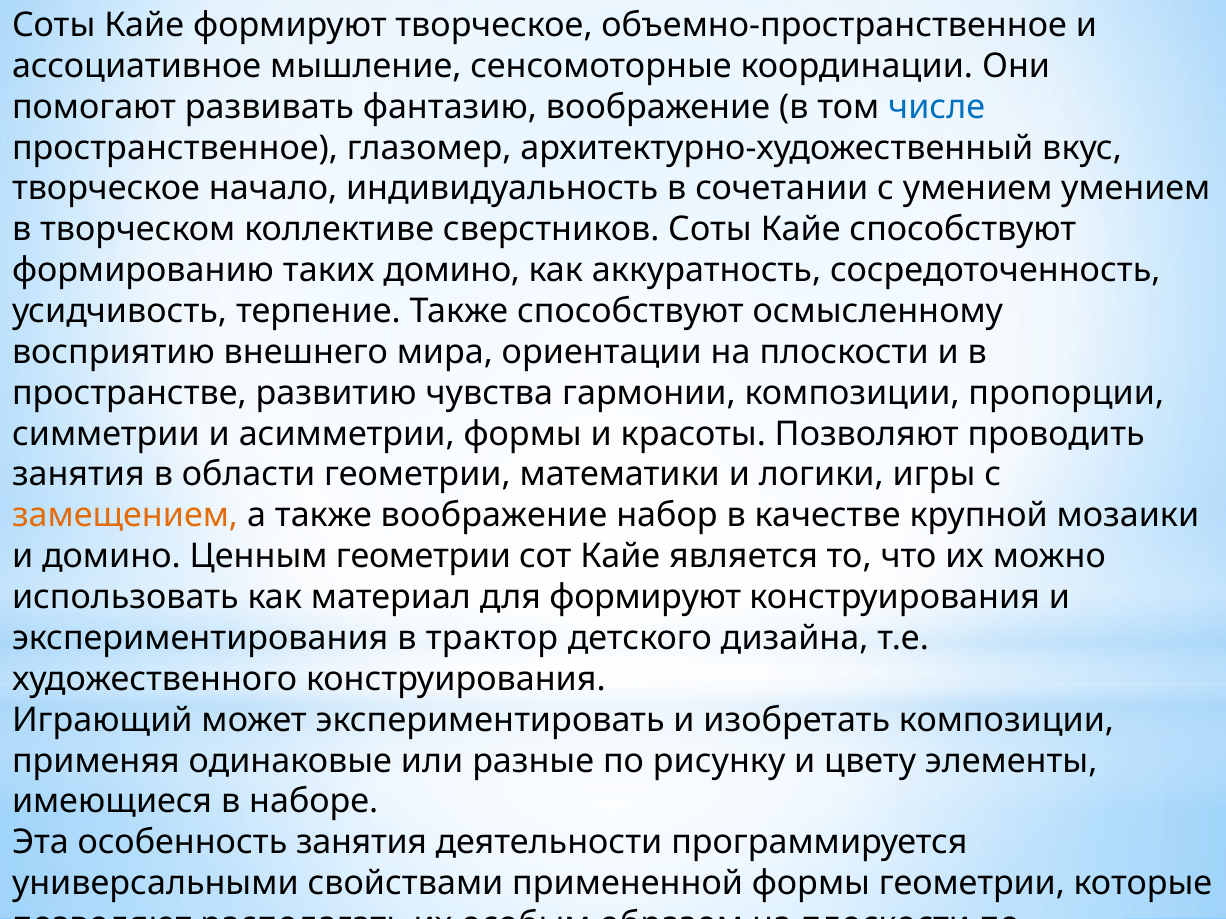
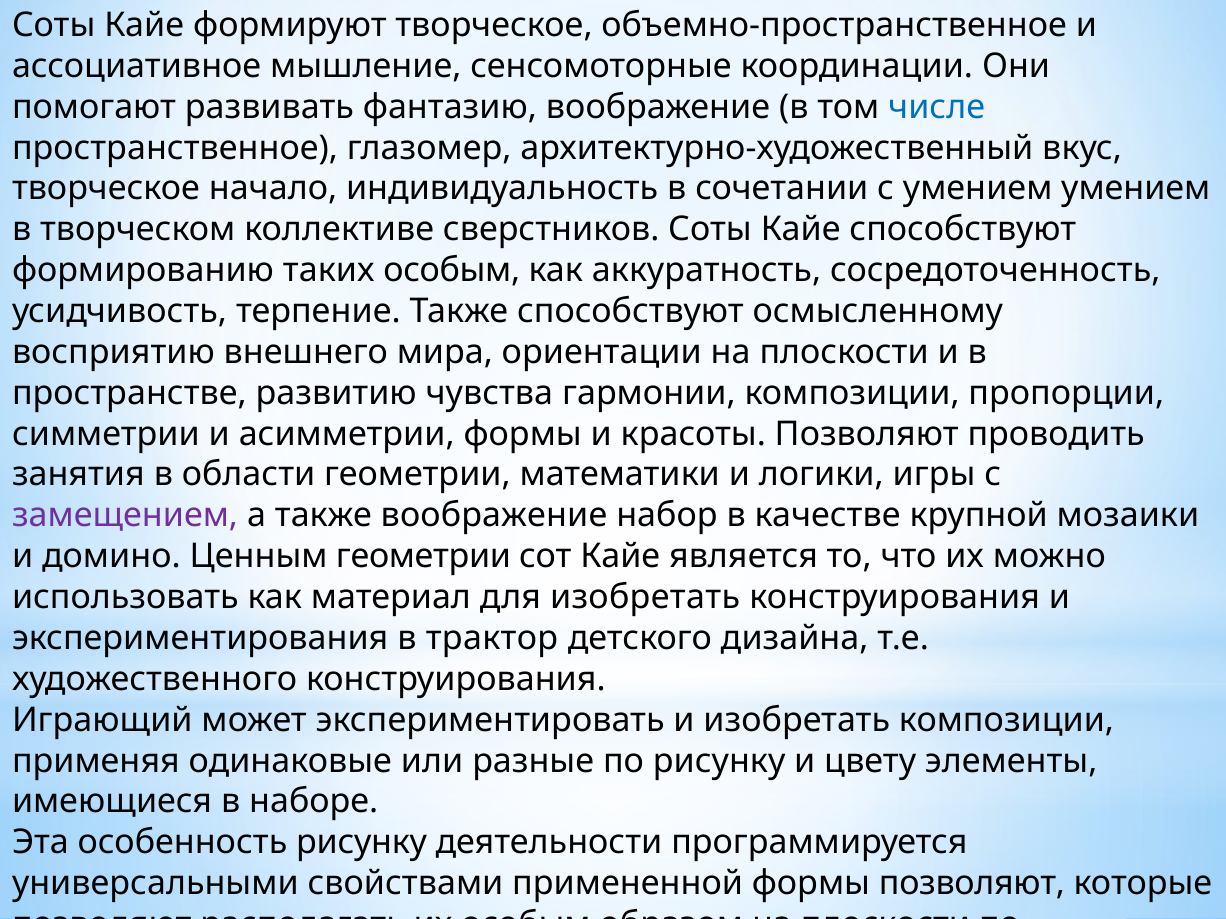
таких домино: домино -> особым
замещением colour: orange -> purple
для формируют: формируют -> изобретать
особенность занятия: занятия -> рисунку
формы геометрии: геометрии -> позволяют
